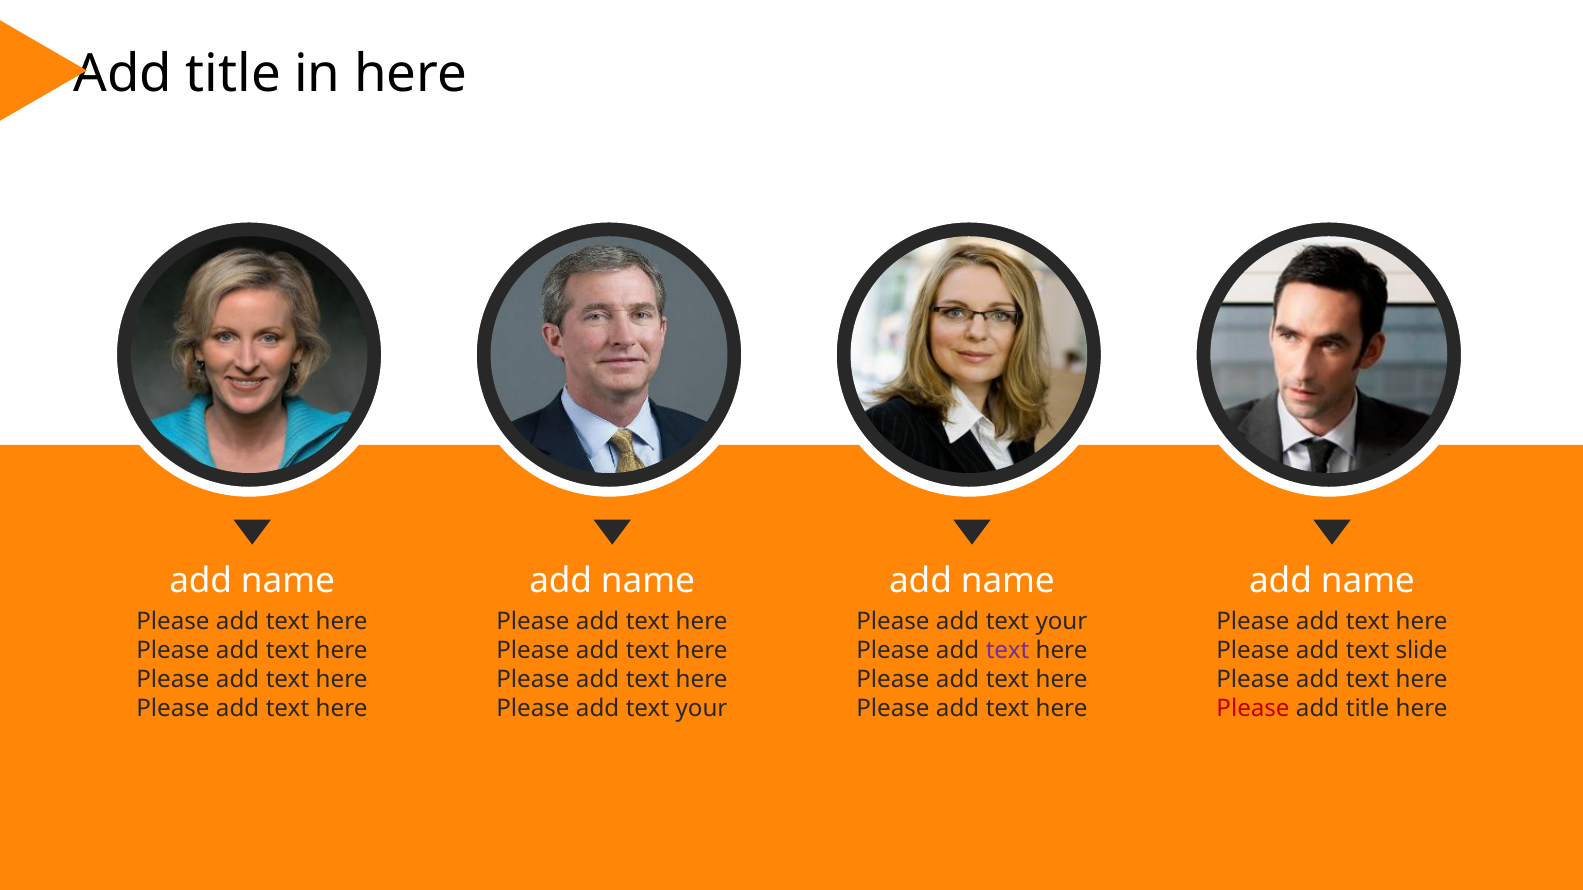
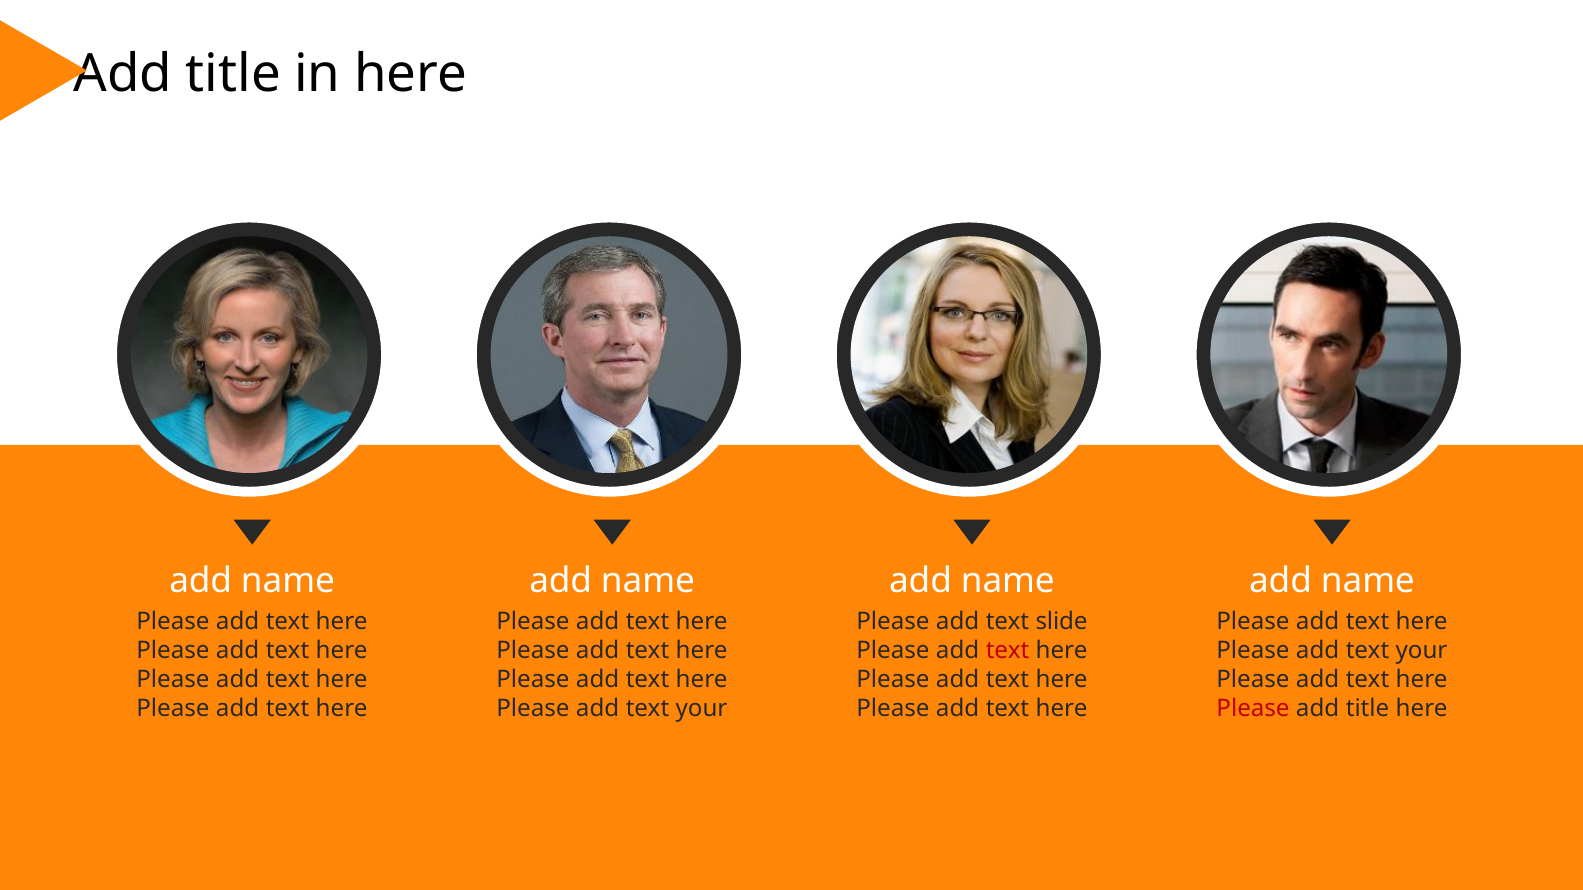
your at (1061, 622): your -> slide
text at (1008, 651) colour: purple -> red
slide at (1422, 651): slide -> your
